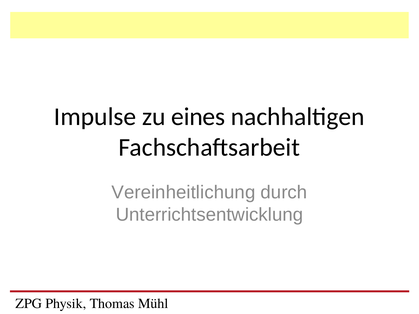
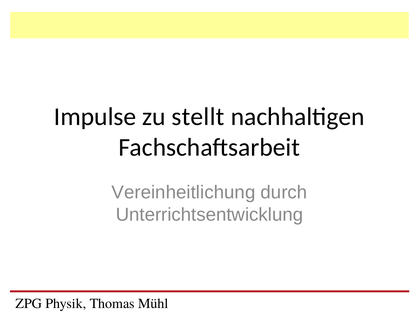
eines: eines -> stellt
